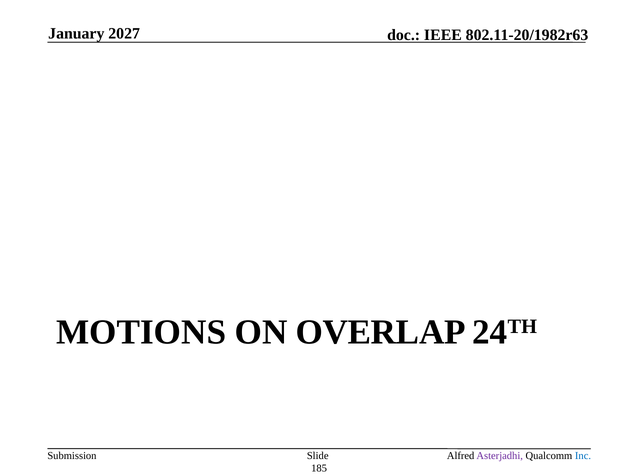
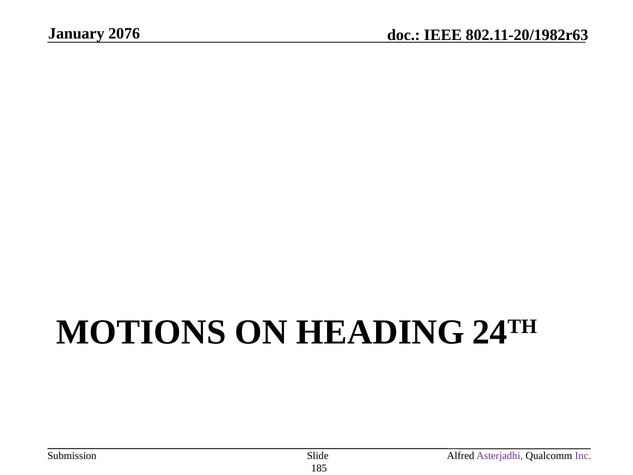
2027: 2027 -> 2076
OVERLAP: OVERLAP -> HEADING
Inc colour: blue -> purple
